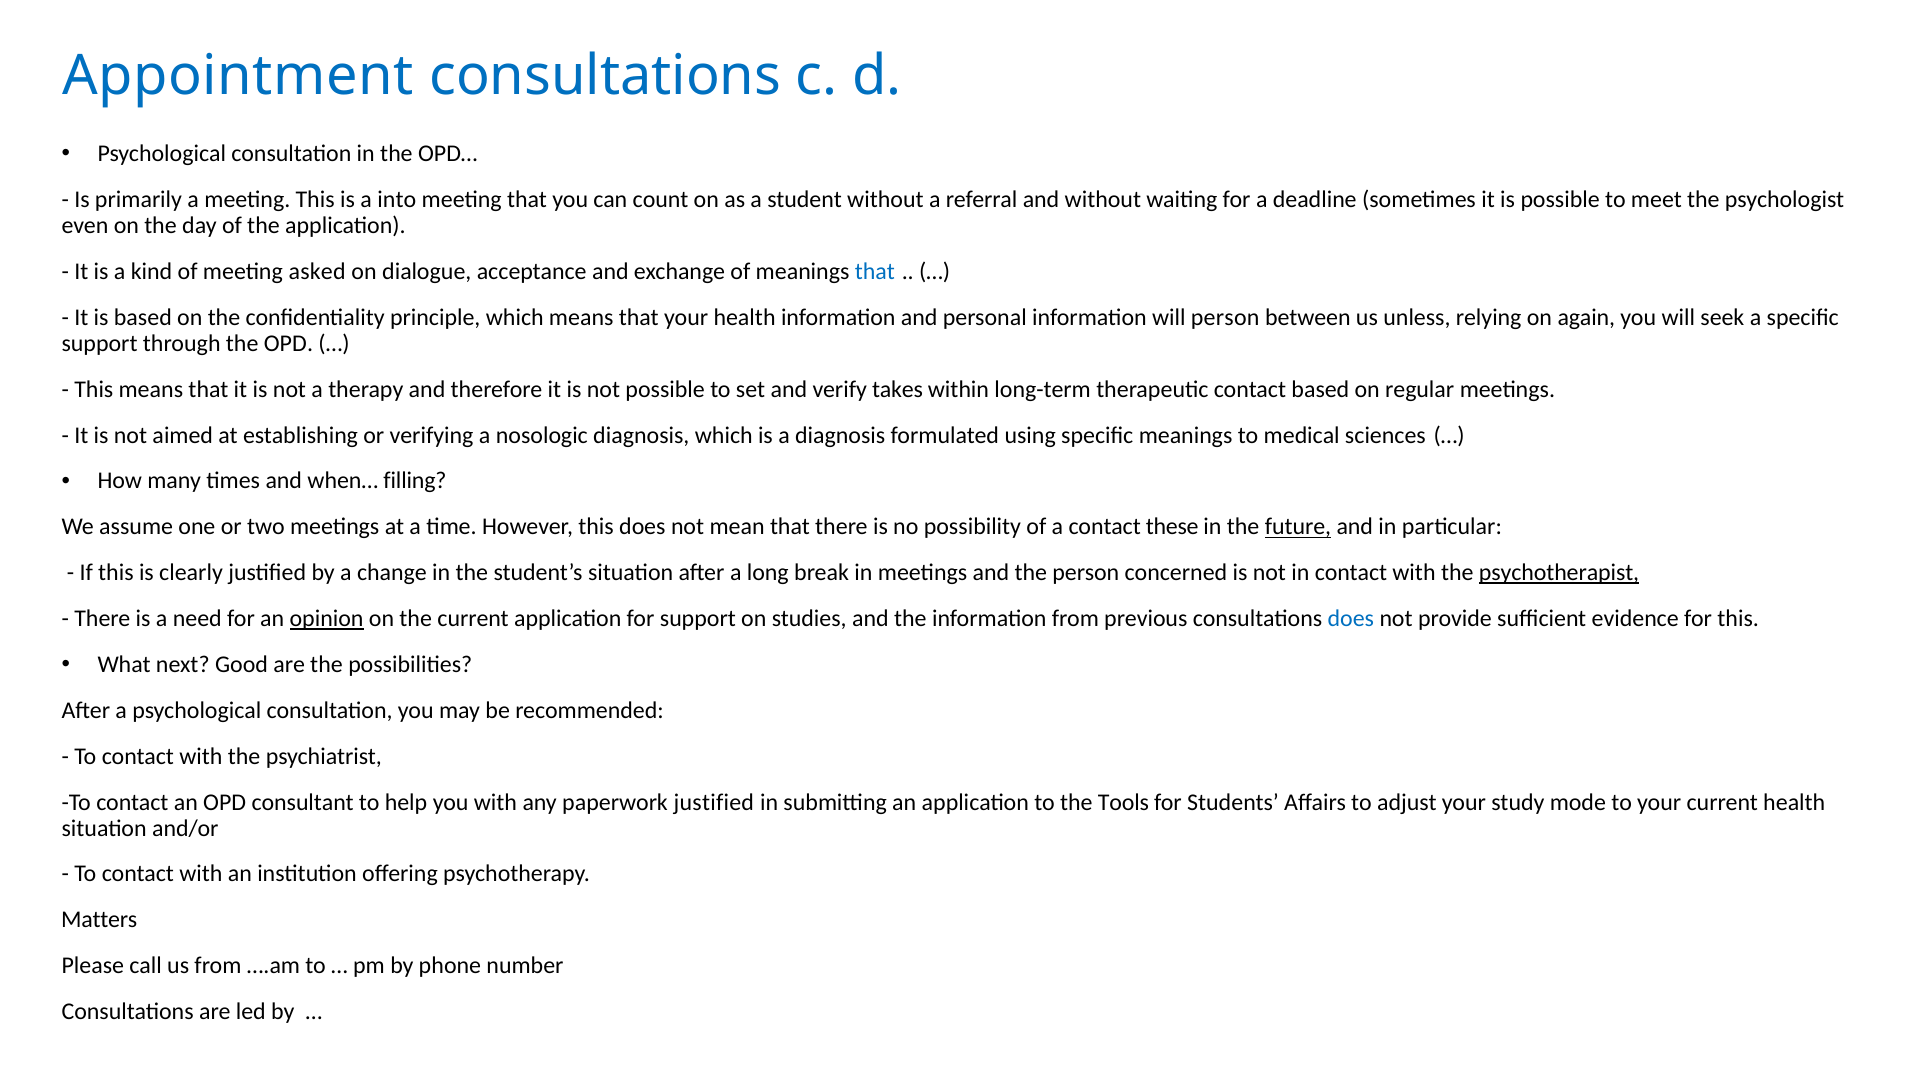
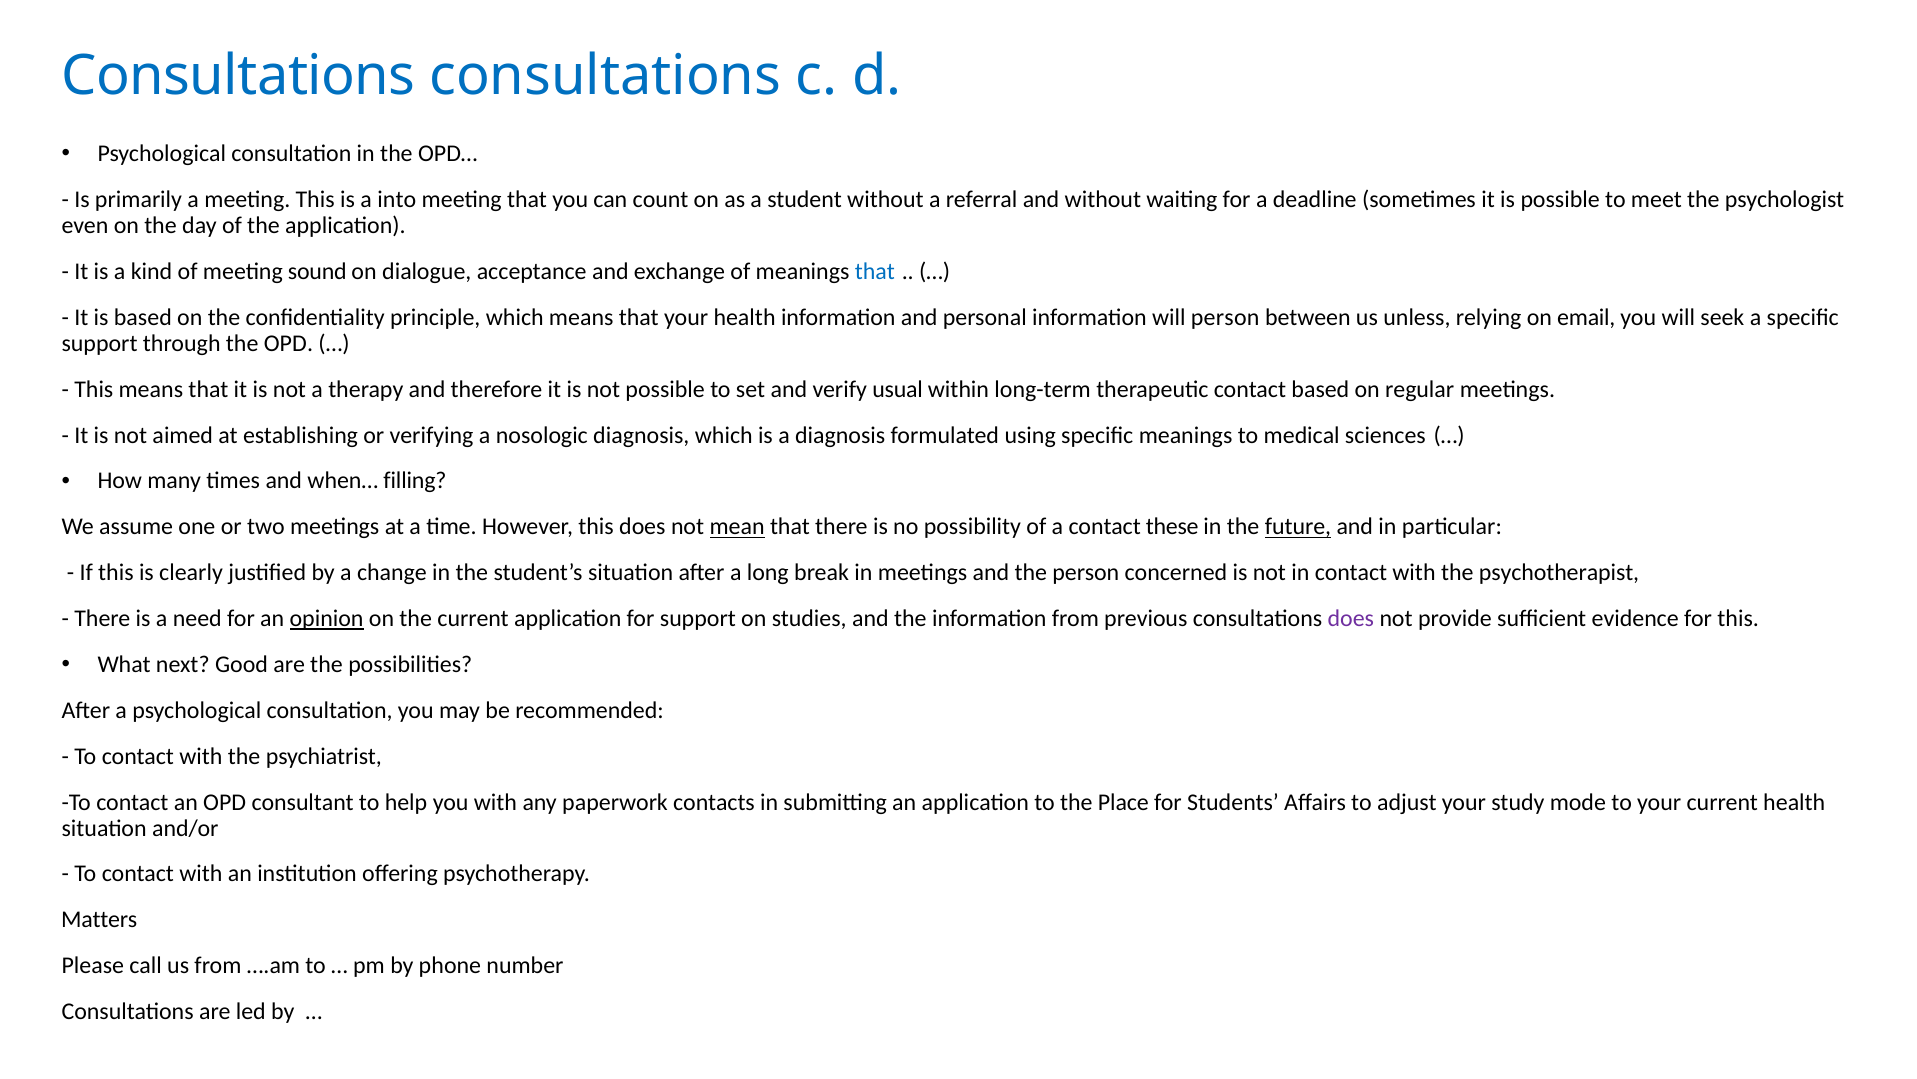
Appointment at (238, 76): Appointment -> Consultations
asked: asked -> sound
again: again -> email
takes: takes -> usual
mean underline: none -> present
psychotherapist underline: present -> none
does at (1351, 618) colour: blue -> purple
paperwork justified: justified -> contacts
Tools: Tools -> Place
